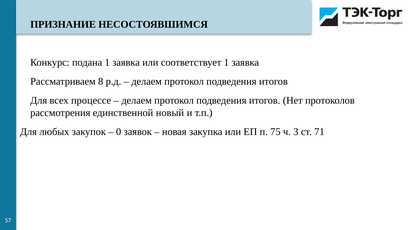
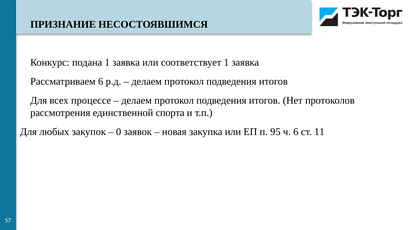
Рассматриваем 8: 8 -> 6
новый: новый -> спорта
75: 75 -> 95
ч 3: 3 -> 6
71: 71 -> 11
